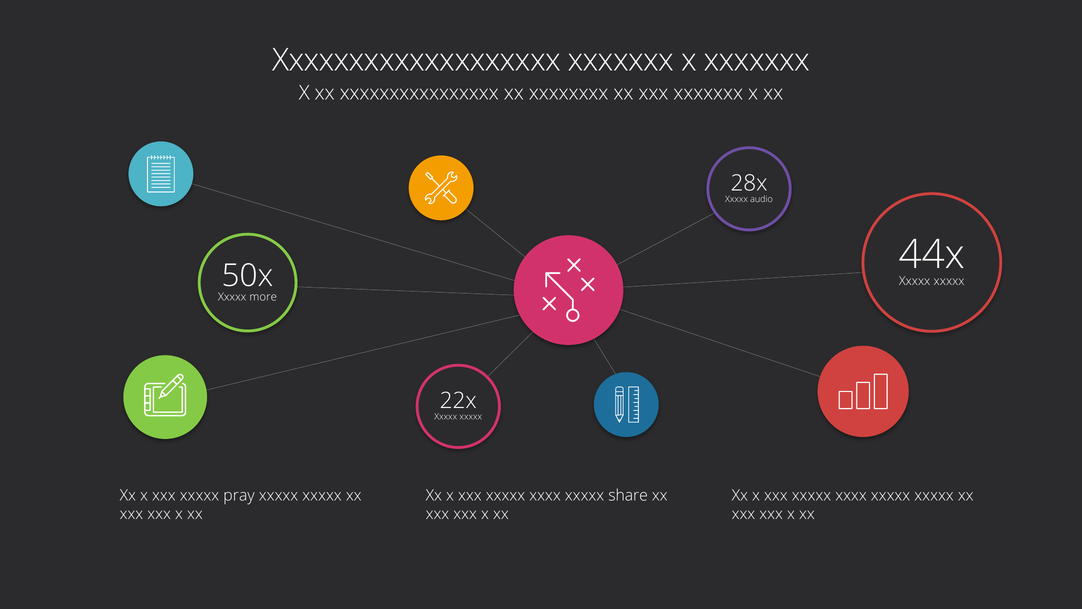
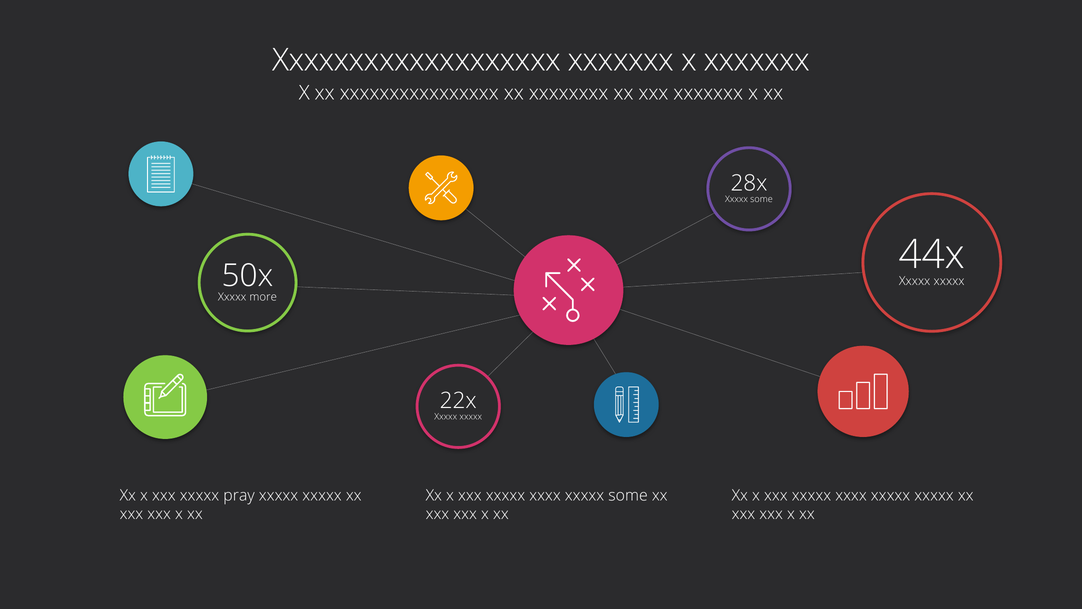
audio at (762, 199): audio -> some
xxxx xxxxx share: share -> some
